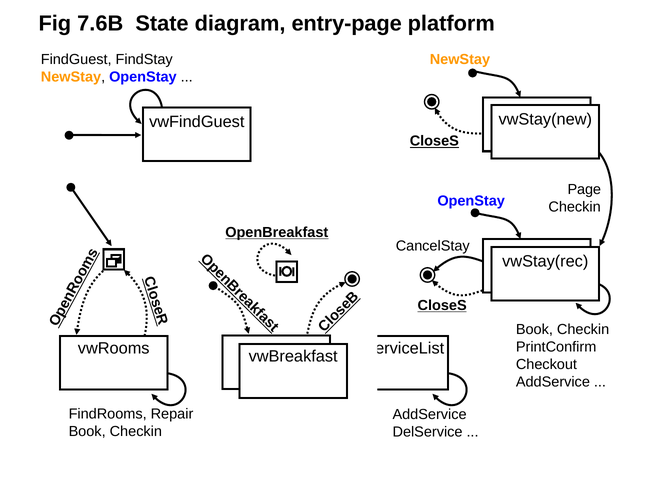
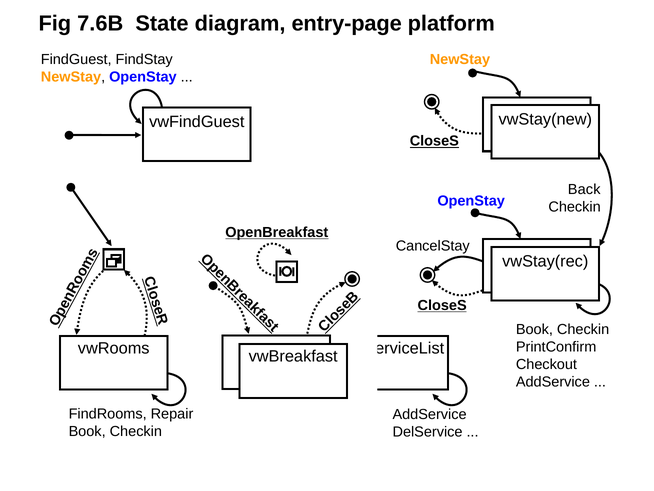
Page: Page -> Back
